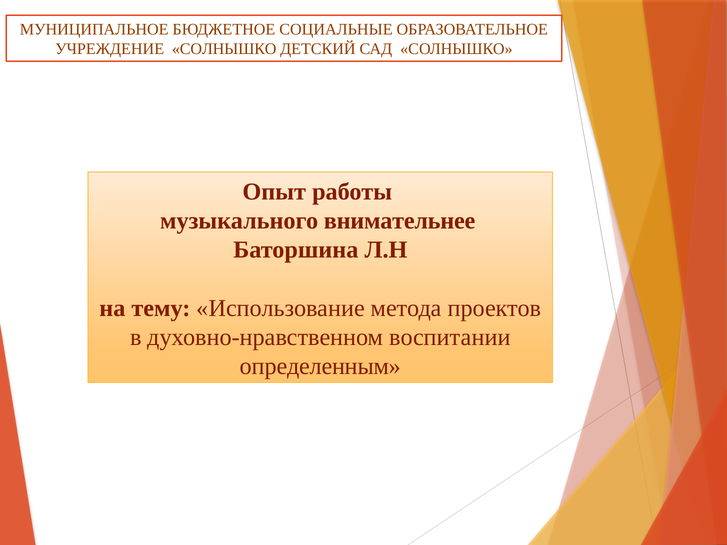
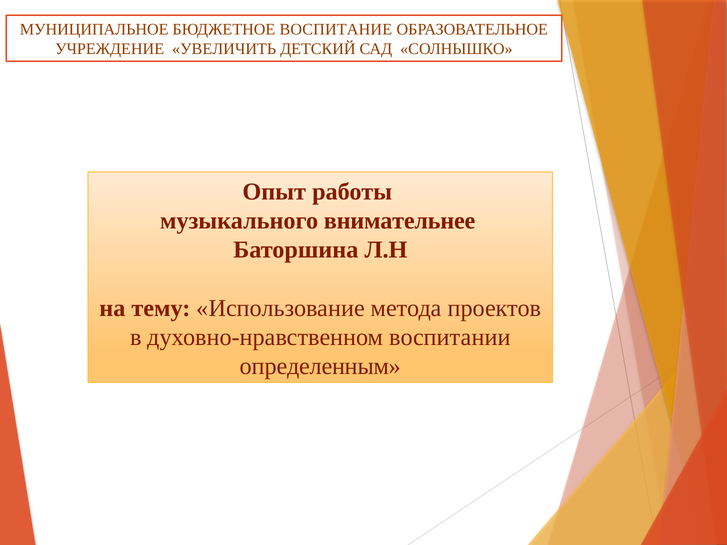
СОЦИАЛЬНЫЕ: СОЦИАЛЬНЫЕ -> ВОСПИТАНИЕ
УЧРЕЖДЕНИЕ СОЛНЫШКО: СОЛНЫШКО -> УВЕЛИЧИТЬ
